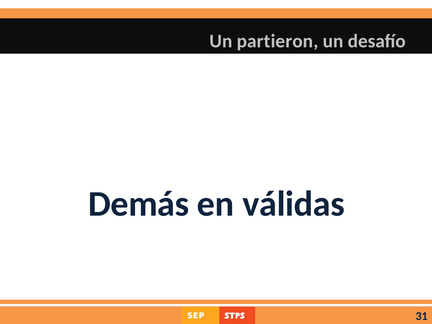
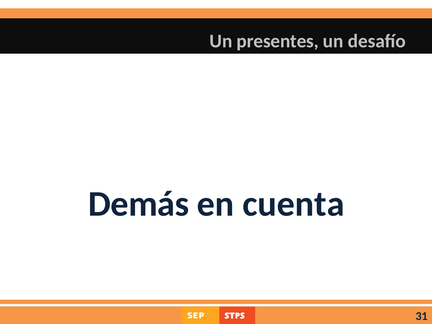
partieron: partieron -> presentes
válidas: válidas -> cuenta
